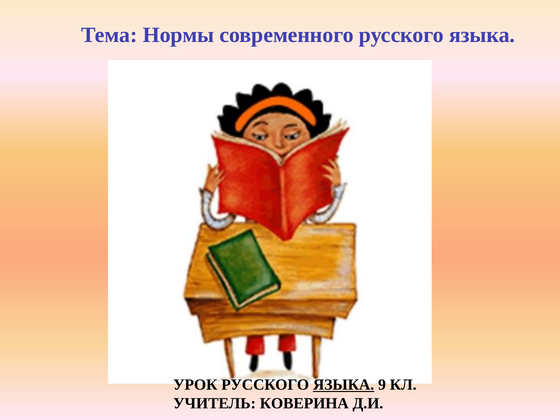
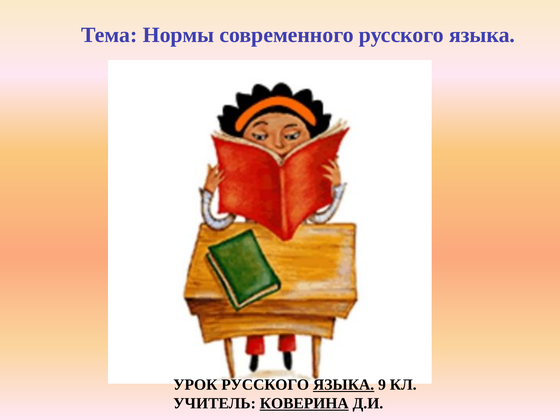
КОВЕРИНА underline: none -> present
